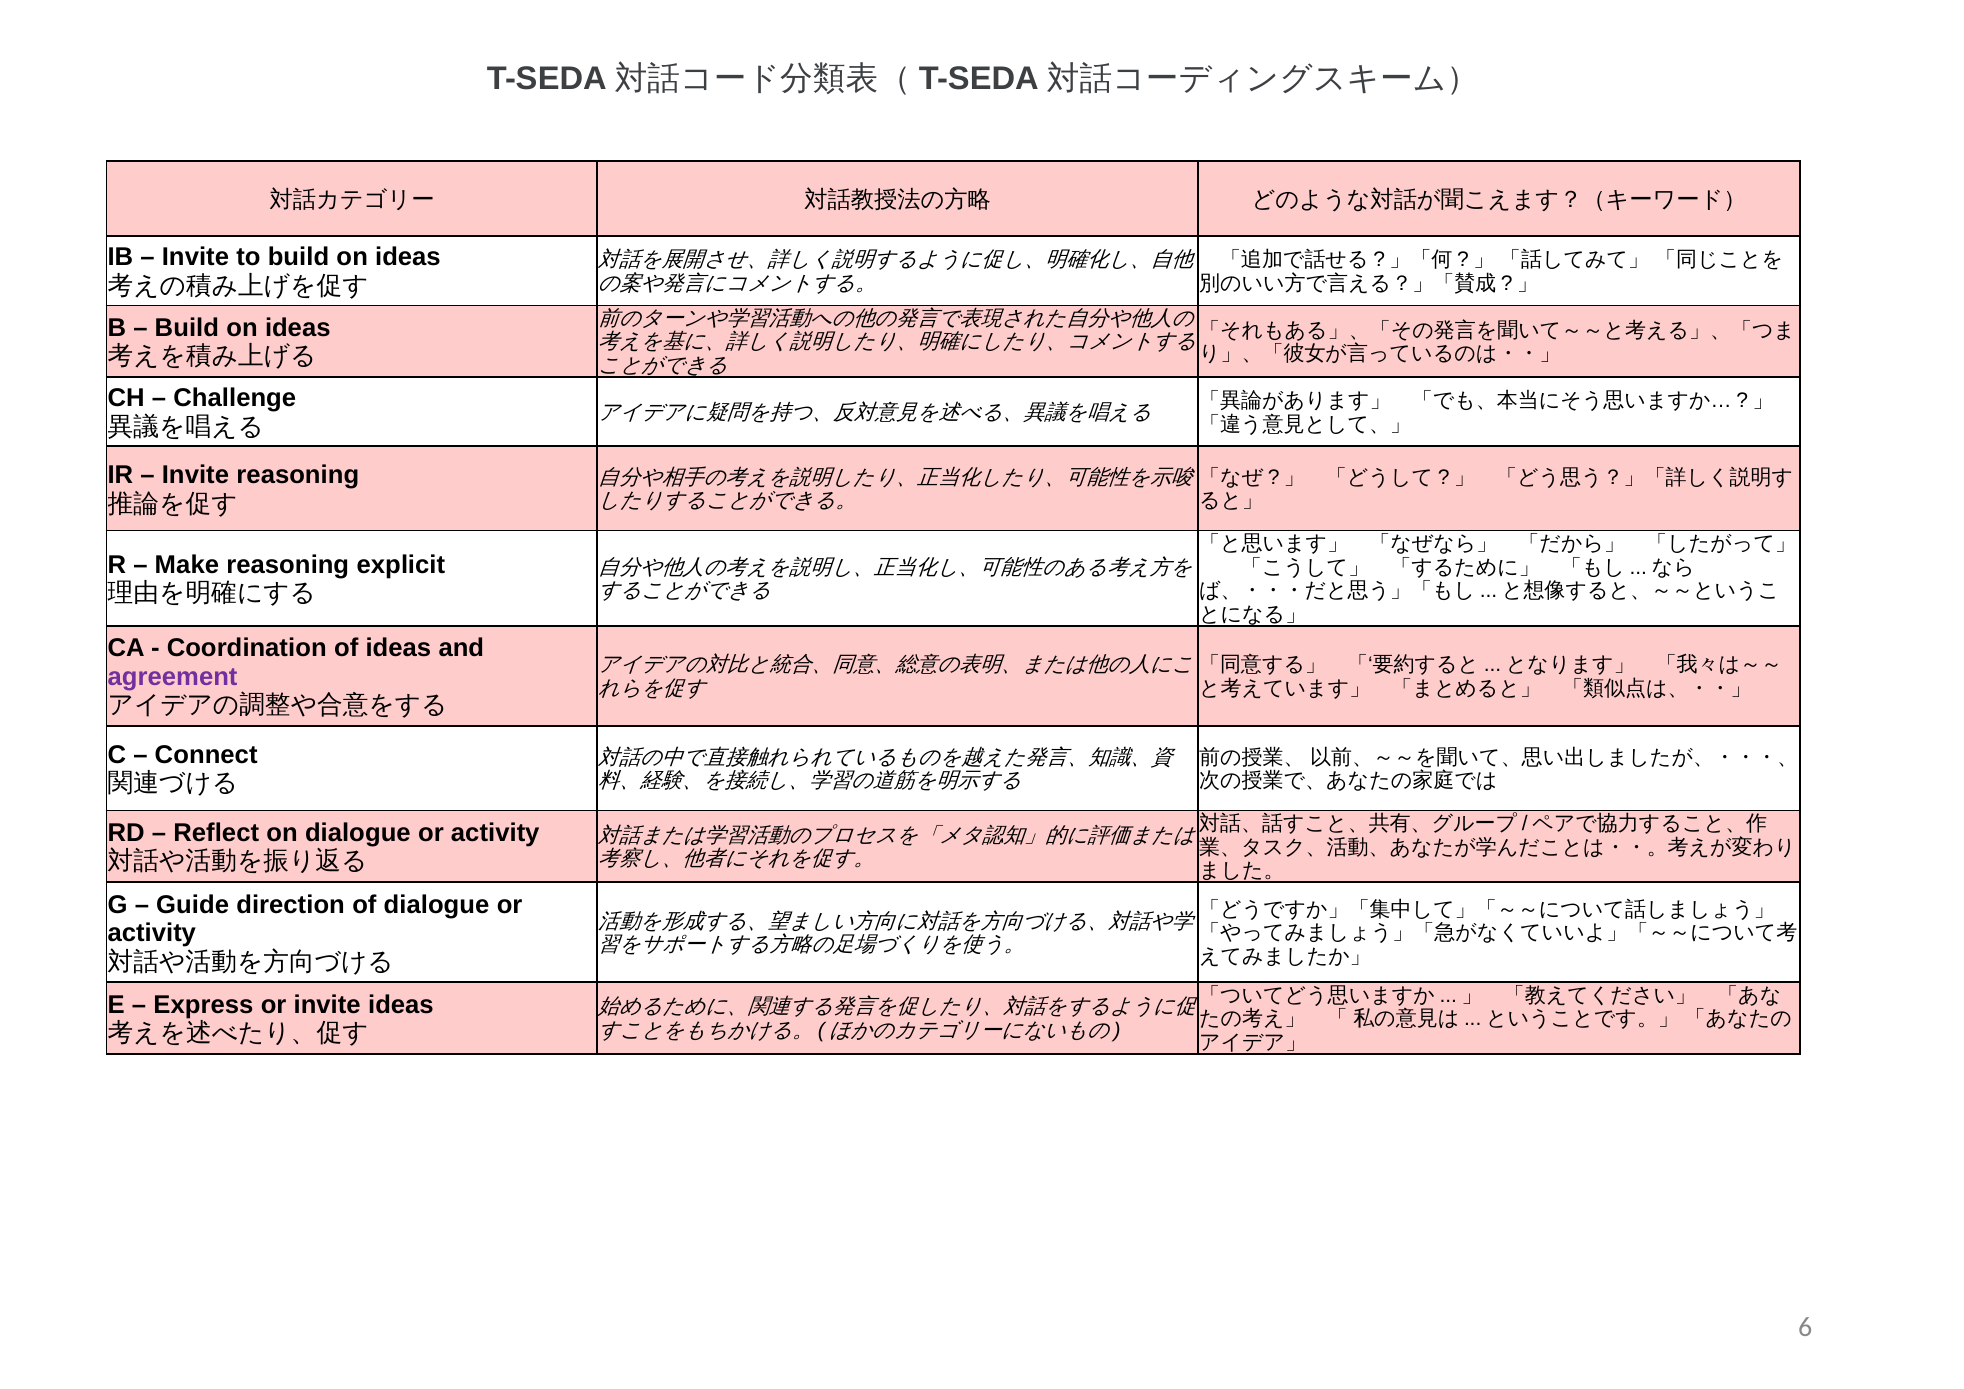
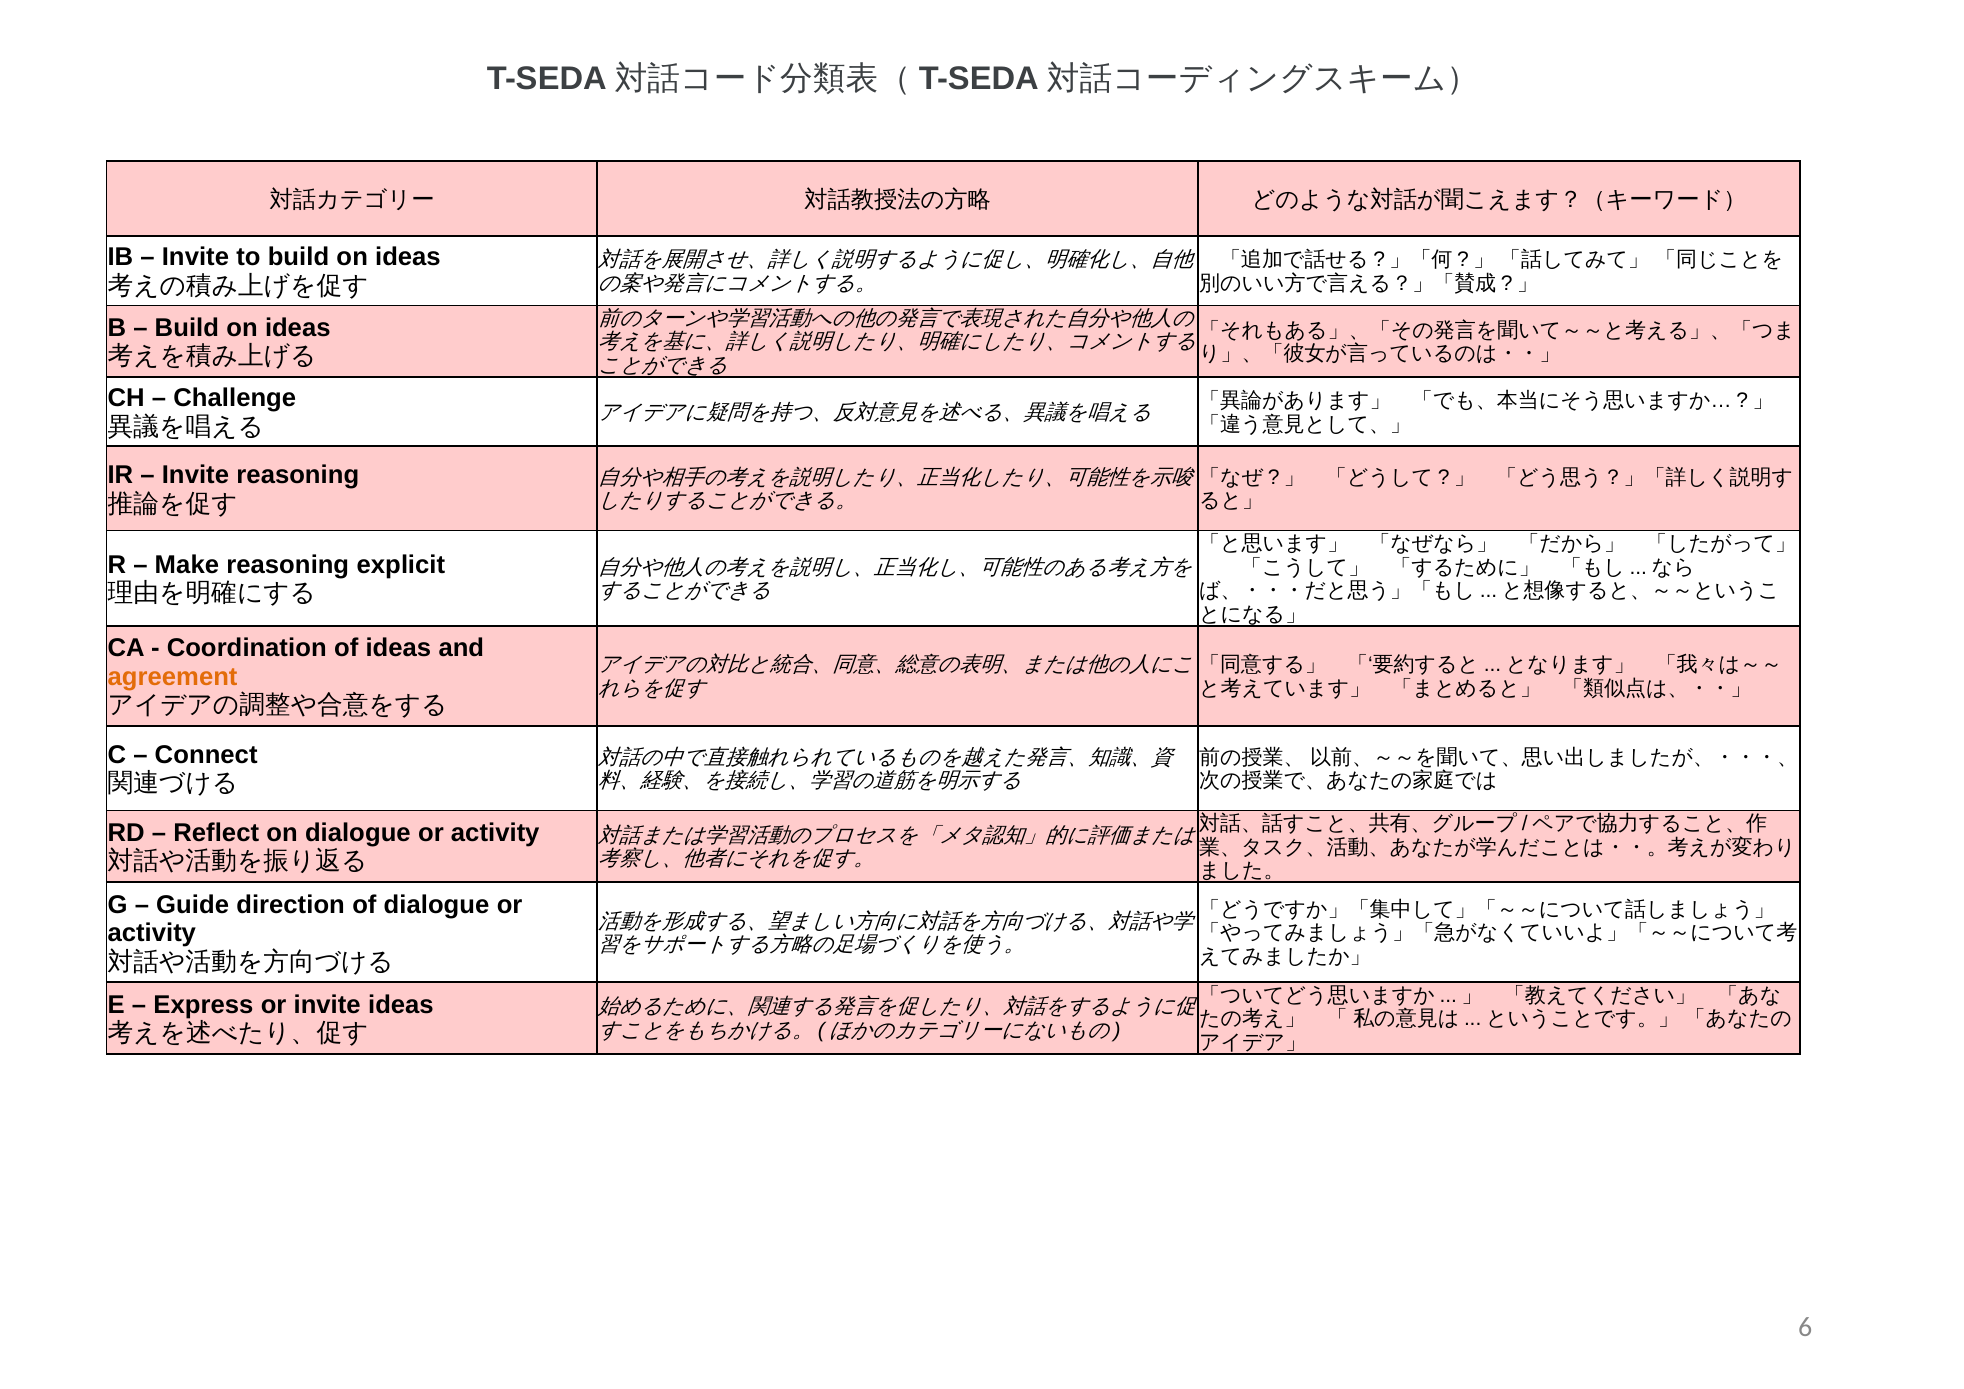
agreement colour: purple -> orange
